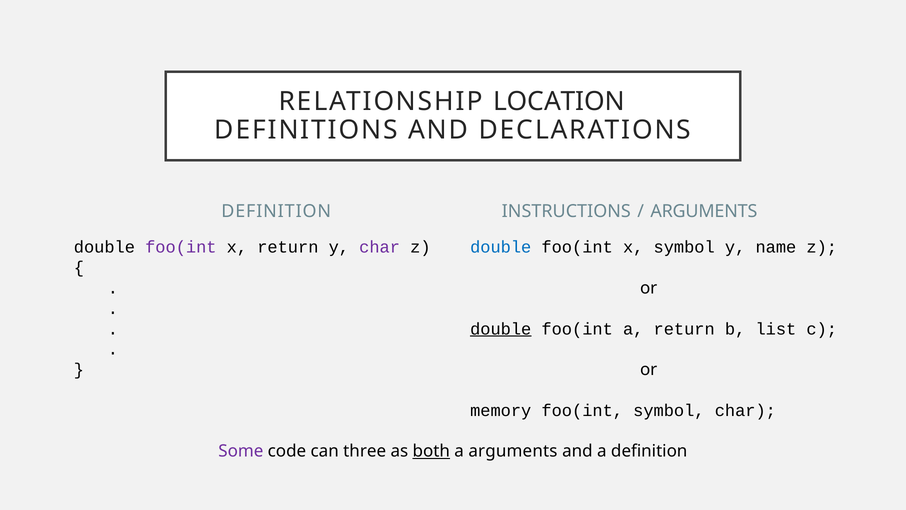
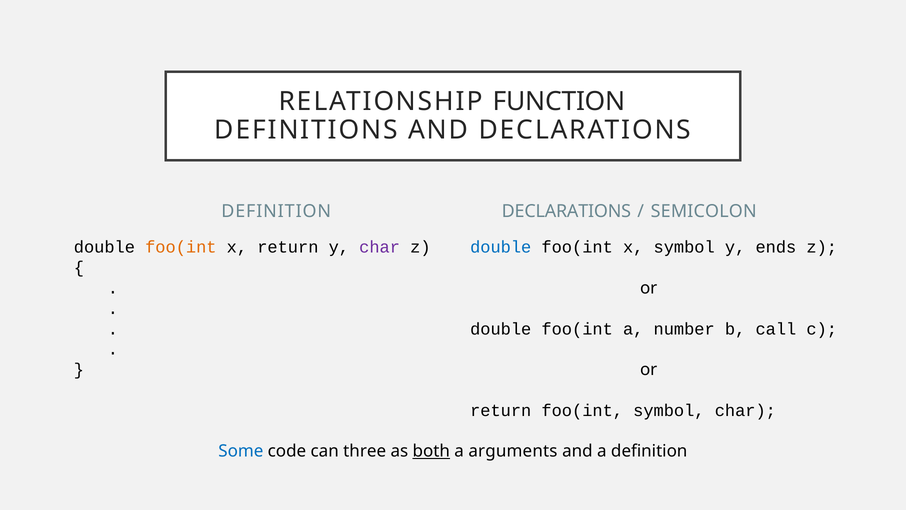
LOCATION: LOCATION -> FUNCTION
DEFINITION INSTRUCTIONS: INSTRUCTIONS -> DECLARATIONS
ARGUMENTS at (704, 211): ARGUMENTS -> SEMICOLON
foo(int at (181, 247) colour: purple -> orange
name: name -> ends
double at (501, 329) underline: present -> none
a return: return -> number
list: list -> call
memory at (501, 410): memory -> return
Some colour: purple -> blue
